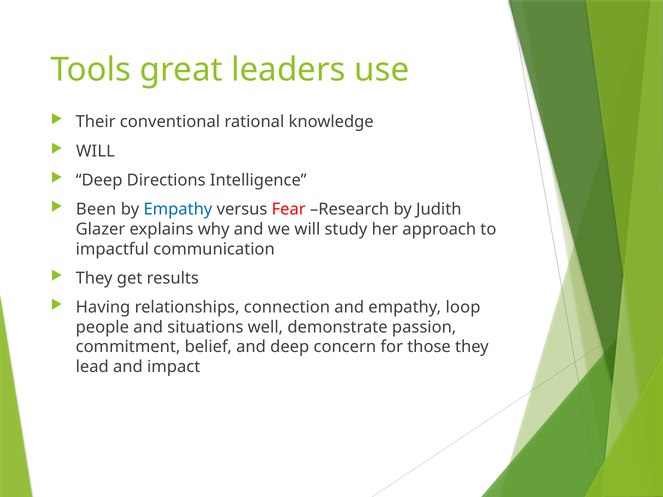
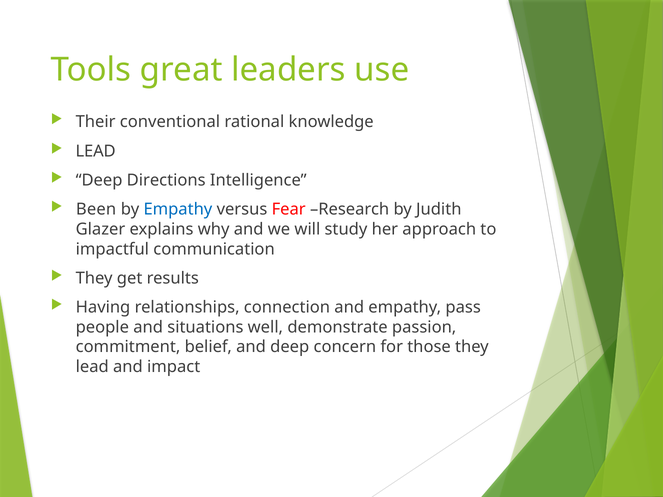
WILL at (95, 151): WILL -> LEAD
loop: loop -> pass
